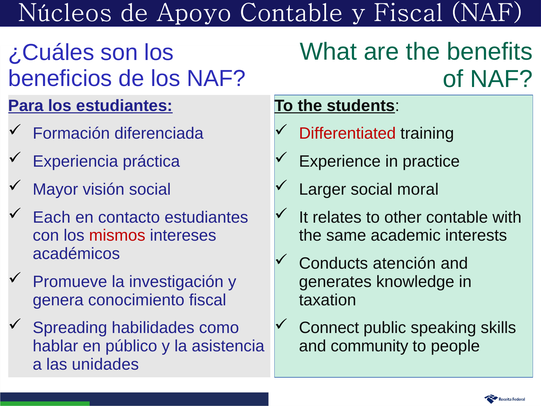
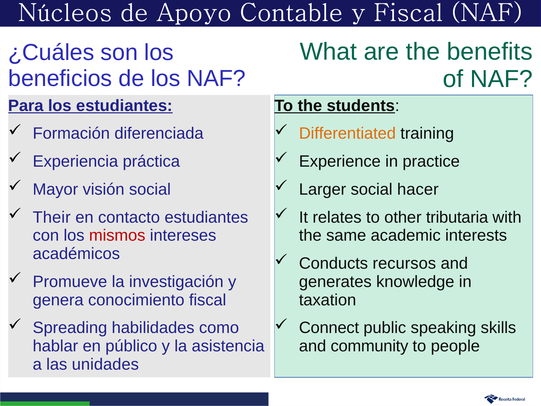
Differentiated colour: red -> orange
moral: moral -> hacer
Each: Each -> Their
other contable: contable -> tributaria
atención: atención -> recursos
